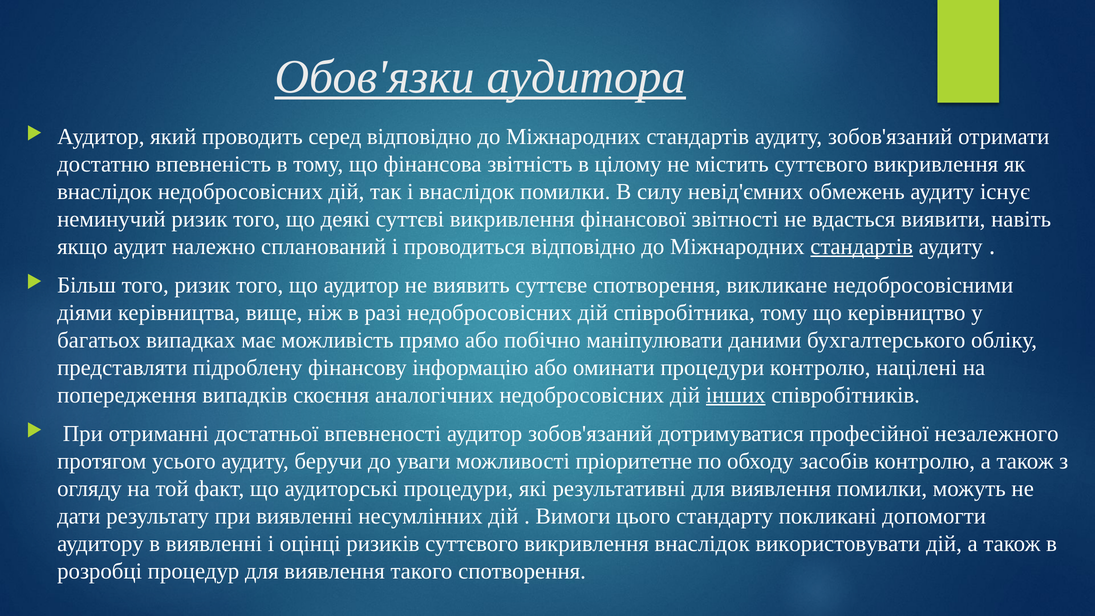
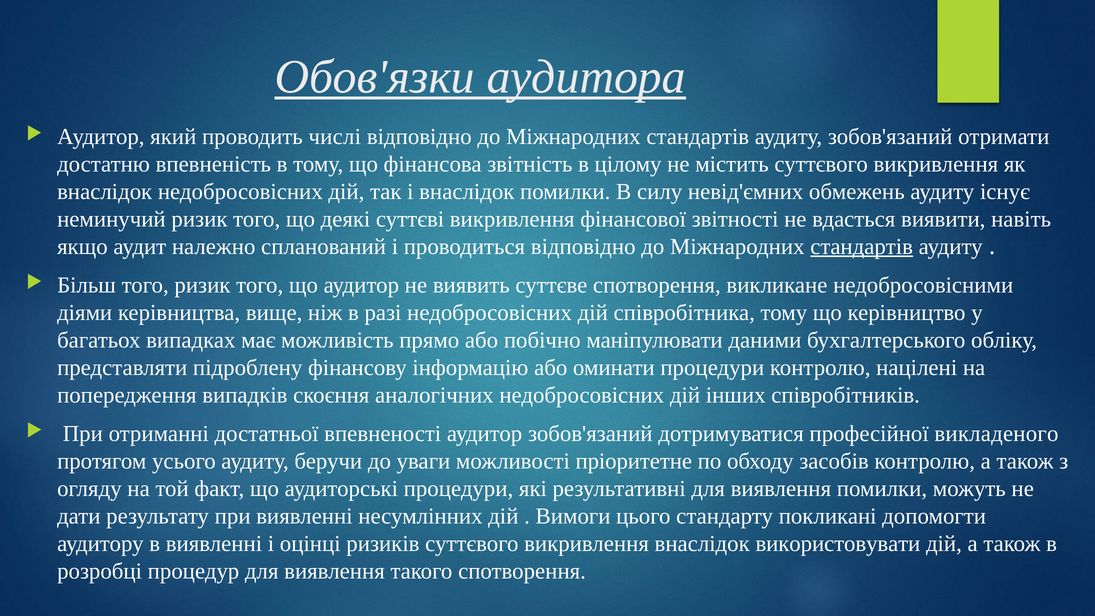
серед: серед -> числі
інших underline: present -> none
незалежного: незалежного -> викладеного
